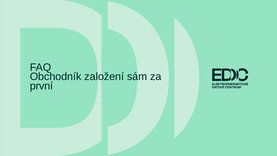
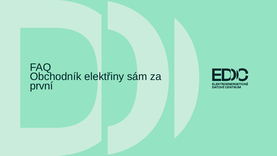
založení: založení -> elektřiny
